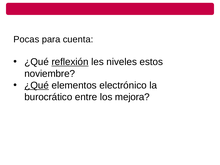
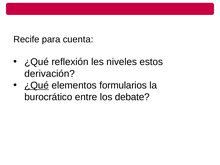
Pocas: Pocas -> Recife
reflexión underline: present -> none
noviembre: noviembre -> derivación
electrónico: electrónico -> formularios
mejora: mejora -> debate
